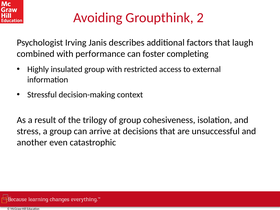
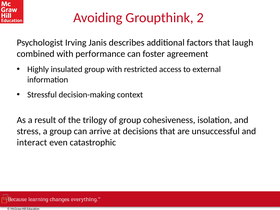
completing: completing -> agreement
another: another -> interact
